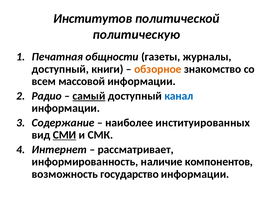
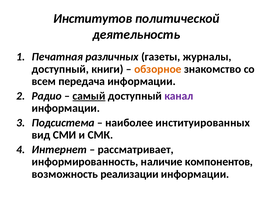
политическую: политическую -> деятельность
общности: общности -> различных
массовой: массовой -> передача
канал colour: blue -> purple
Содержание: Содержание -> Подсистема
СМИ underline: present -> none
государство: государство -> реализации
